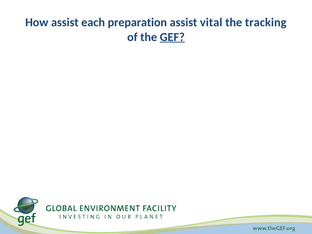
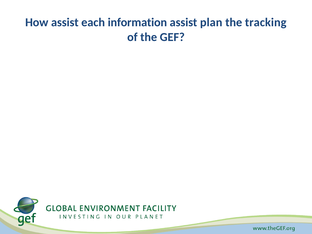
preparation: preparation -> information
vital: vital -> plan
GEF underline: present -> none
